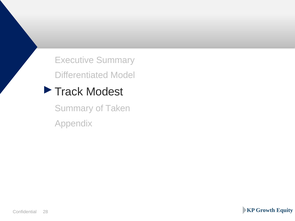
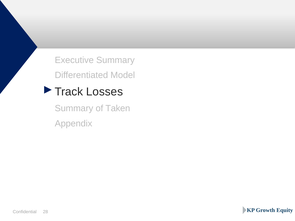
Modest: Modest -> Losses
